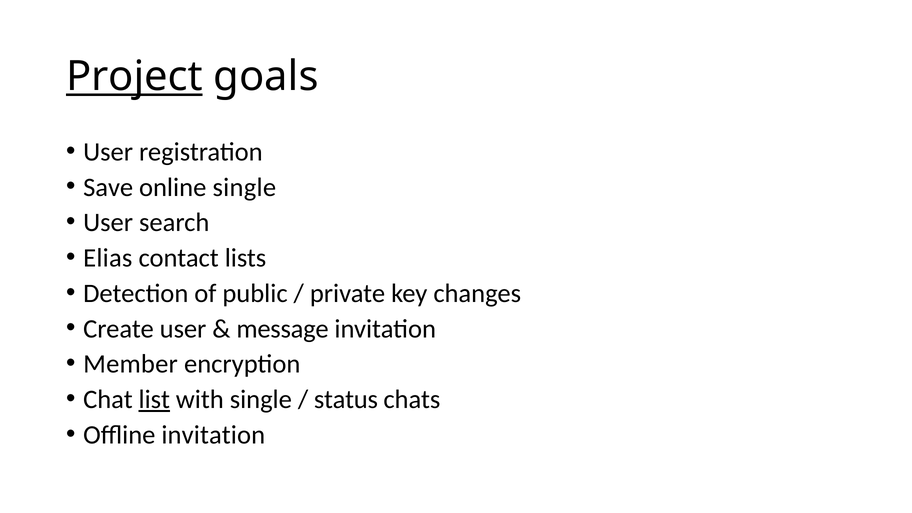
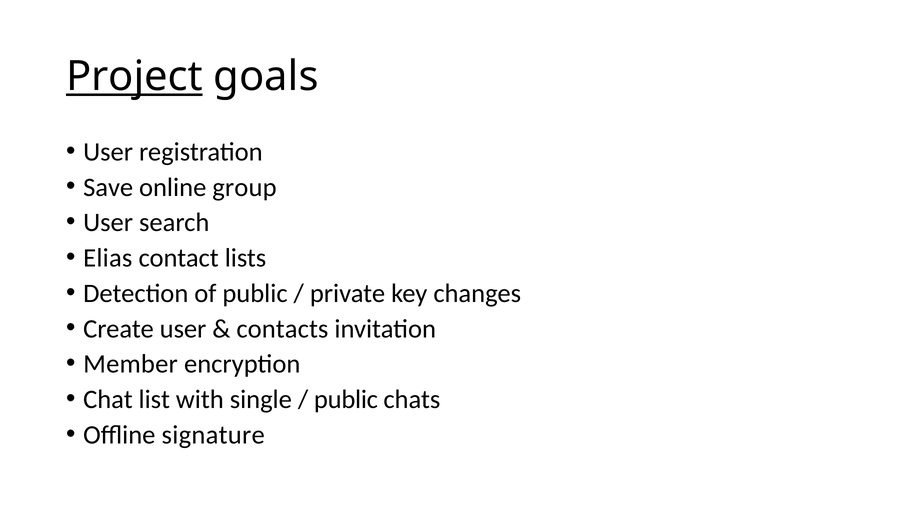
online single: single -> group
message: message -> contacts
list underline: present -> none
status at (346, 400): status -> public
Offline invitation: invitation -> signature
